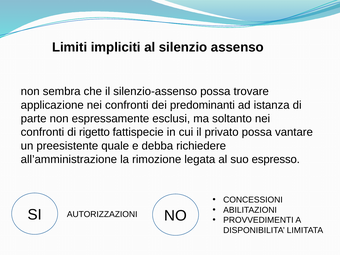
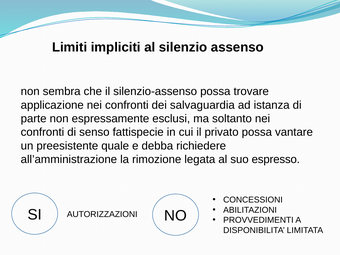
predominanti: predominanti -> salvaguardia
rigetto: rigetto -> senso
